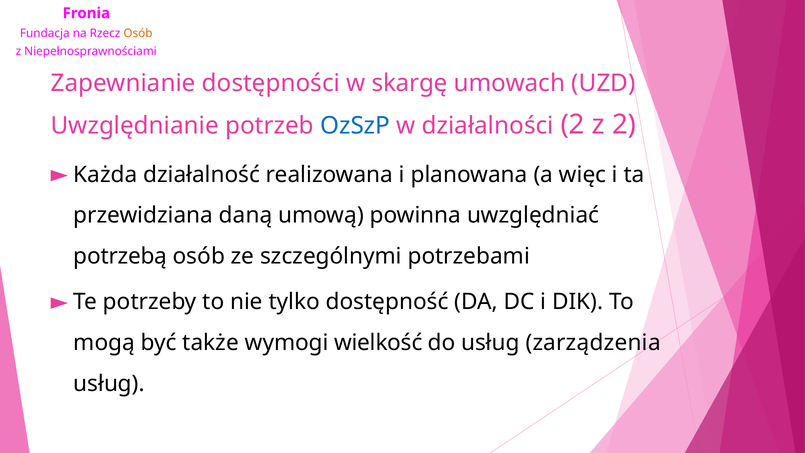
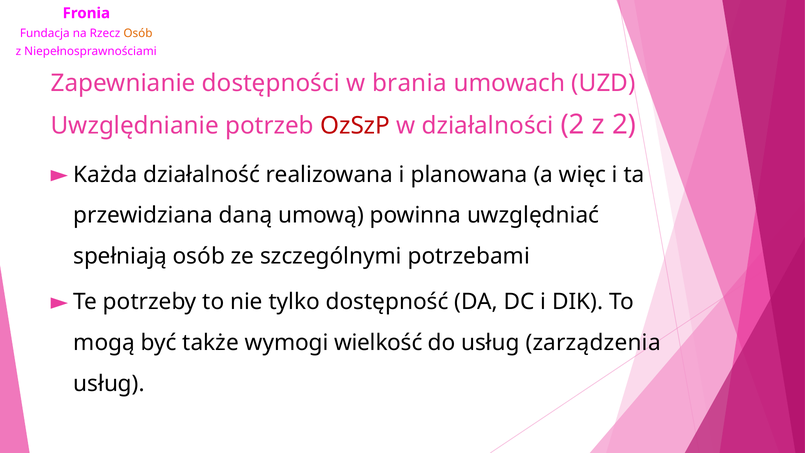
skargę: skargę -> brania
OzSzP colour: blue -> red
potrzebą: potrzebą -> spełniają
